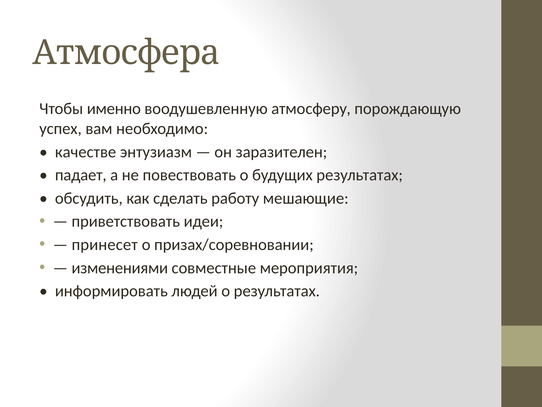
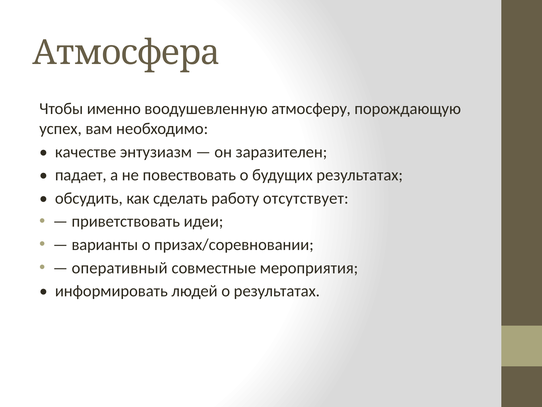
мешающие: мешающие -> отсутствует
принесет: принесет -> варианты
изменениями: изменениями -> оперативный
